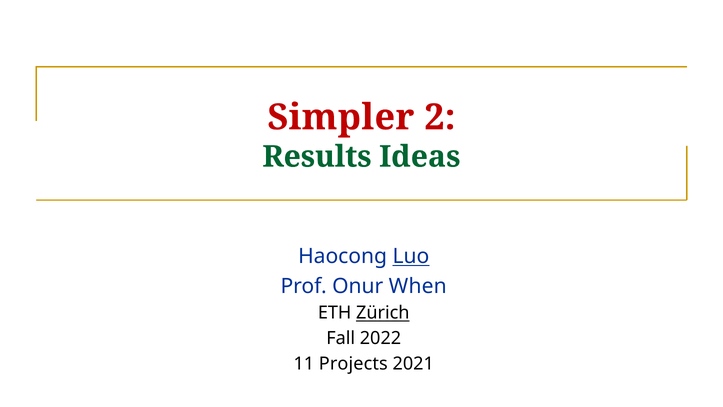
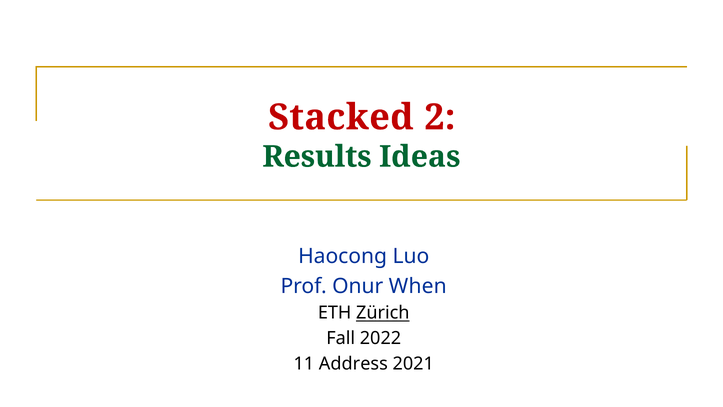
Simpler: Simpler -> Stacked
Luo underline: present -> none
Projects: Projects -> Address
